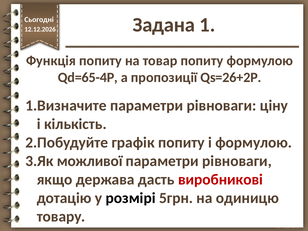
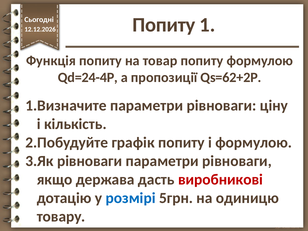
Задана at (164, 25): Задана -> Попиту
Qd=65-4P: Qd=65-4P -> Qd=24-4P
Qs=26+2P: Qs=26+2P -> Qs=62+2P
можливої at (90, 161): можливої -> рівноваги
розмірі colour: black -> blue
